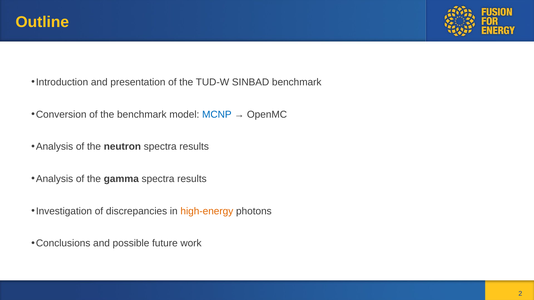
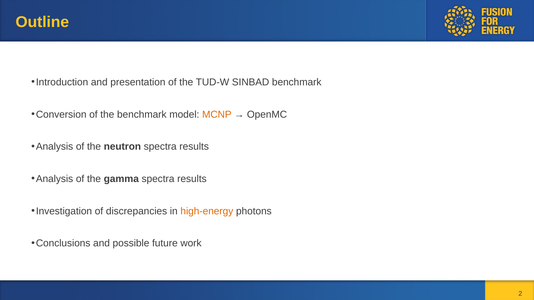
MCNP colour: blue -> orange
